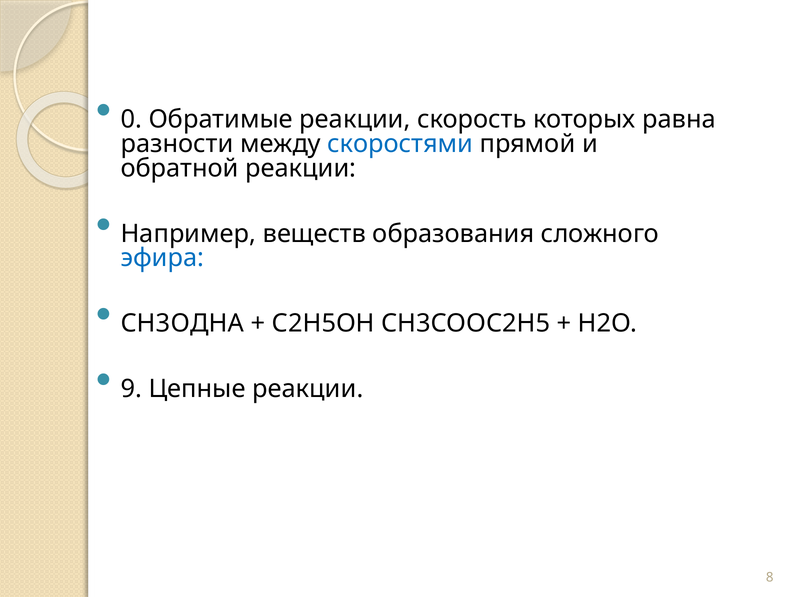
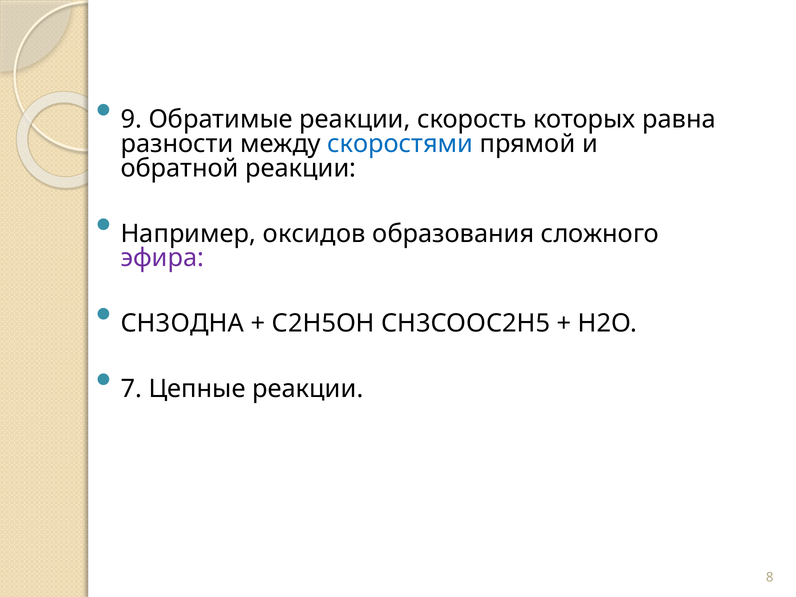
0: 0 -> 9
веществ: веществ -> оксидов
эфира colour: blue -> purple
9: 9 -> 7
